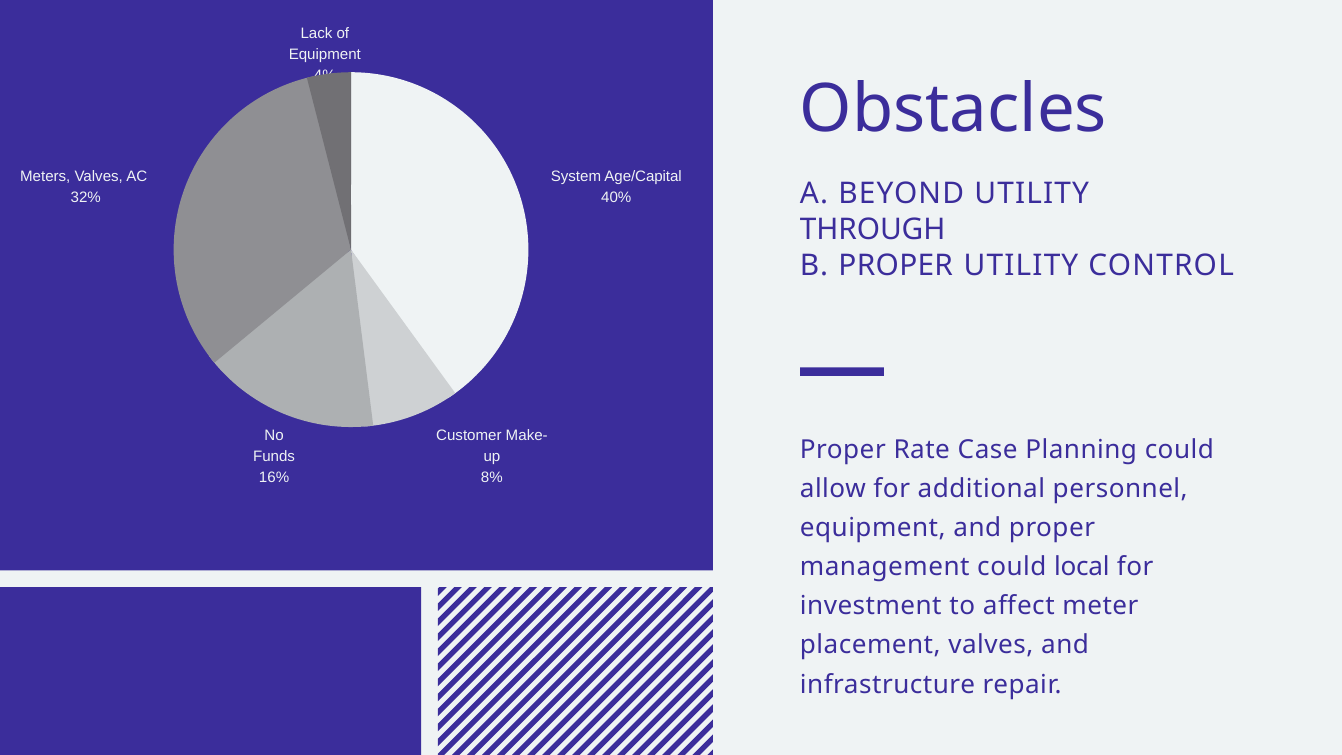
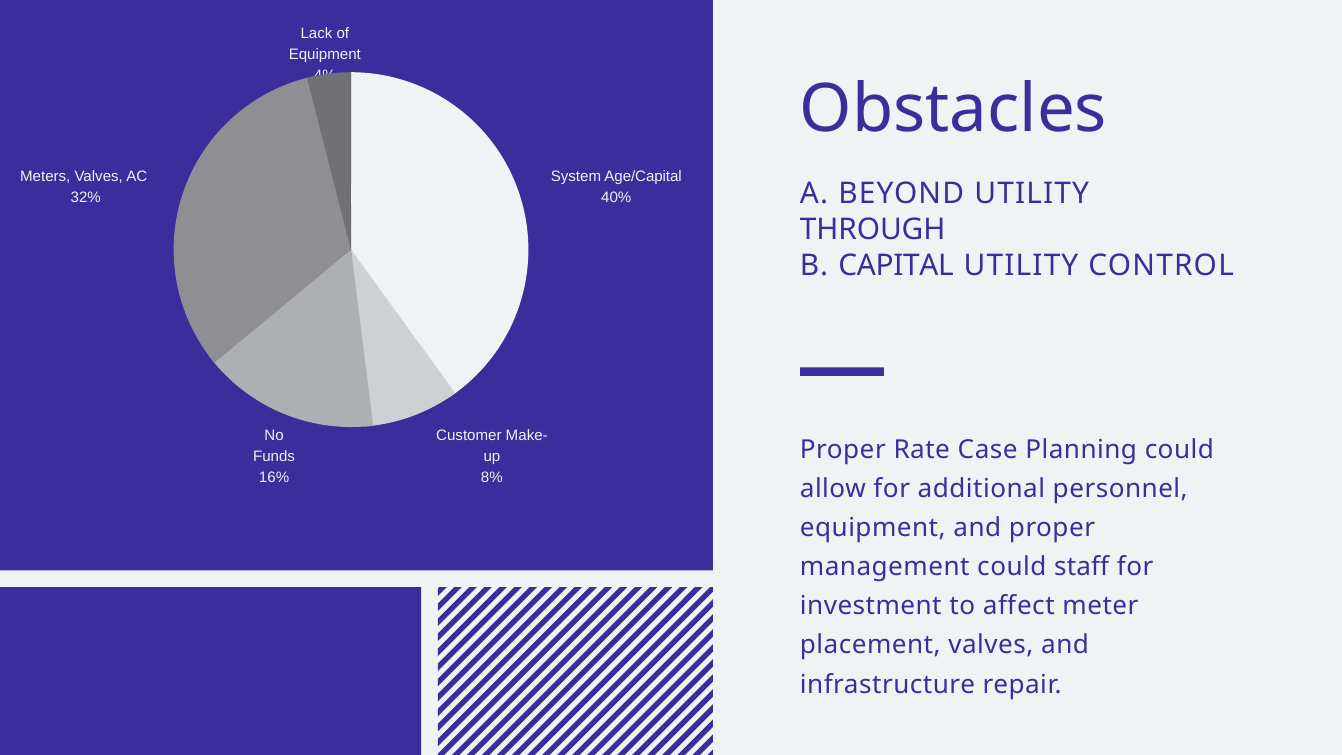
B PROPER: PROPER -> CAPITAL
local: local -> staff
